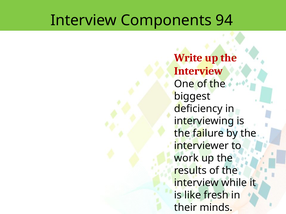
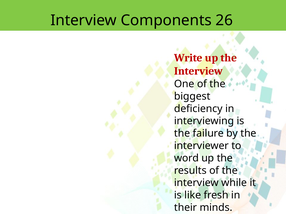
94: 94 -> 26
work: work -> word
